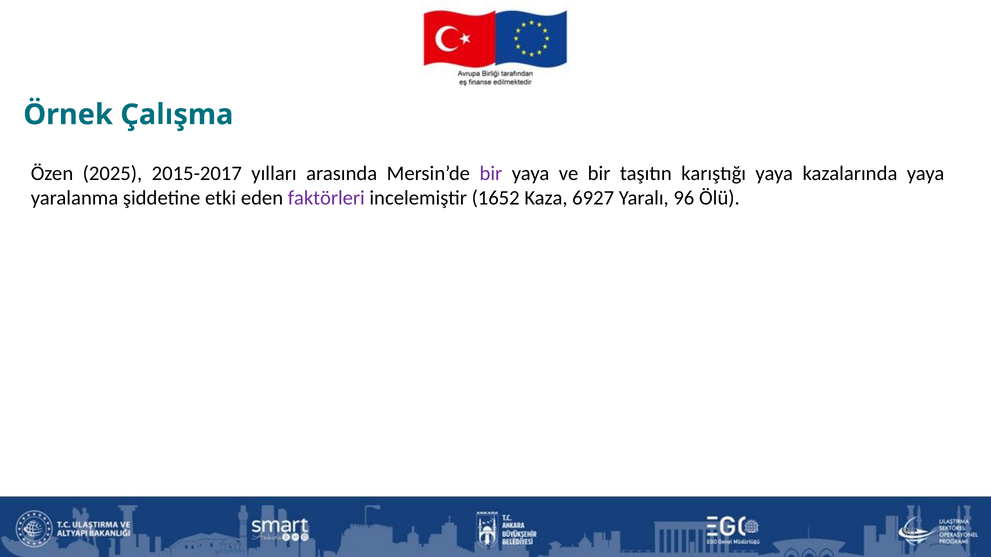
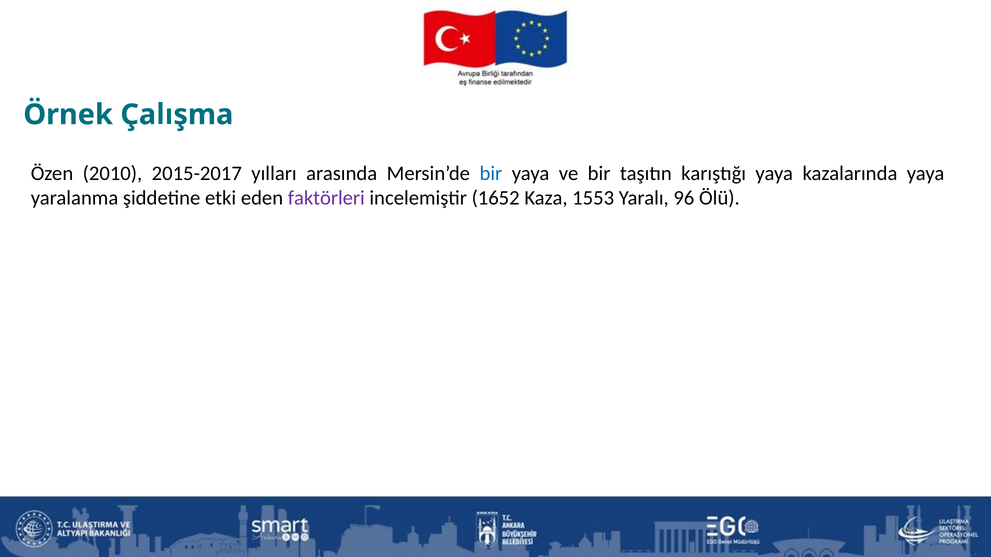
2025: 2025 -> 2010
bir at (491, 173) colour: purple -> blue
6927: 6927 -> 1553
